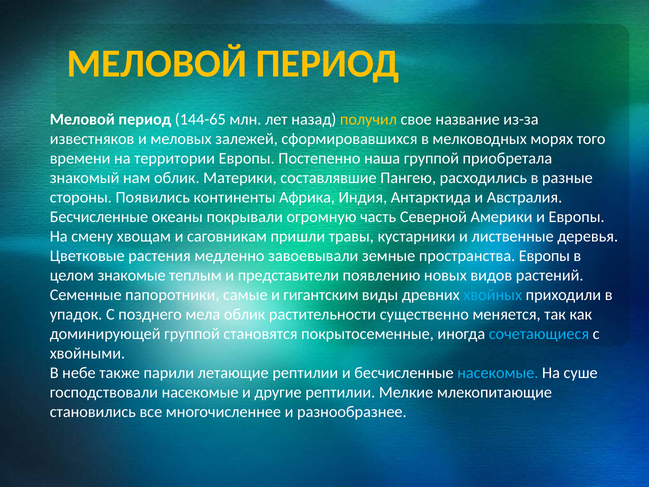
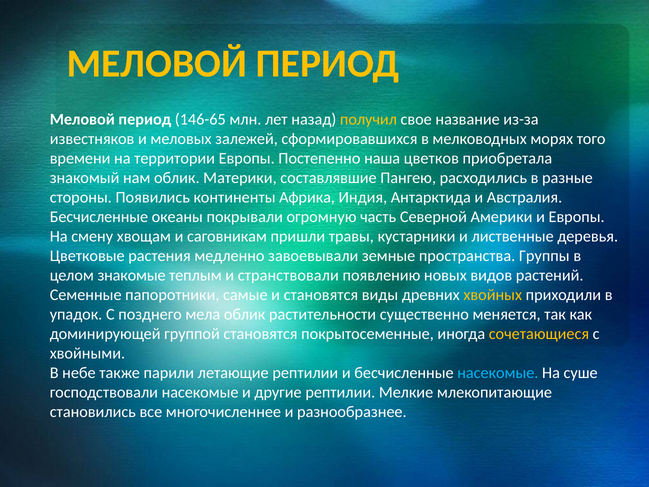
144-65: 144-65 -> 146-65
наша группой: группой -> цветков
пространства Европы: Европы -> Группы
представители: представители -> странствовали
и гигантским: гигантским -> становятся
хвойных colour: light blue -> yellow
сочетающиеся colour: light blue -> yellow
